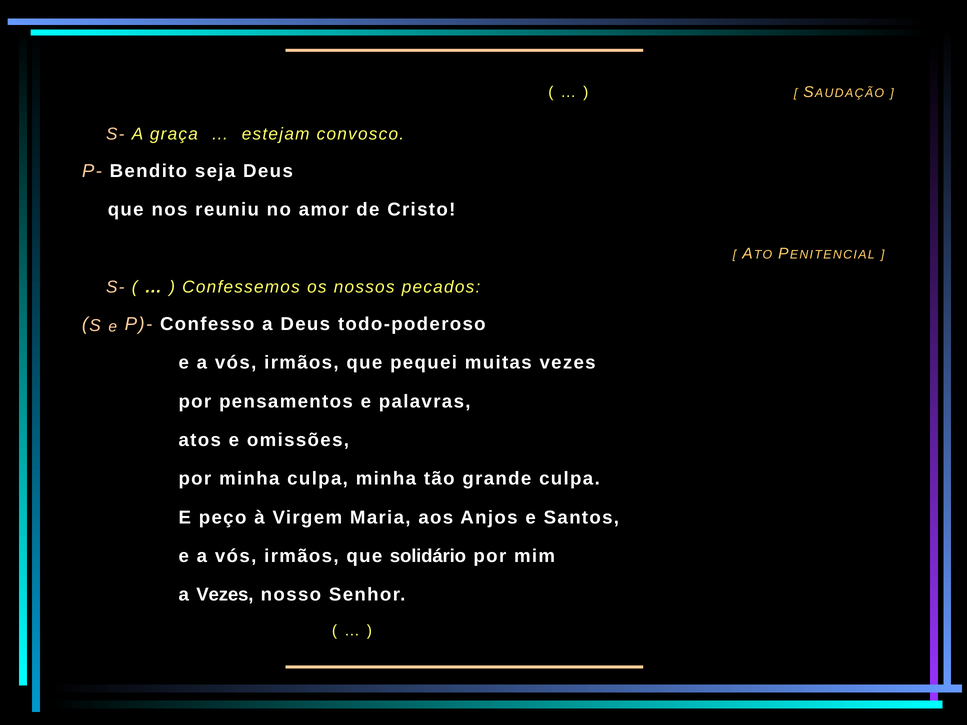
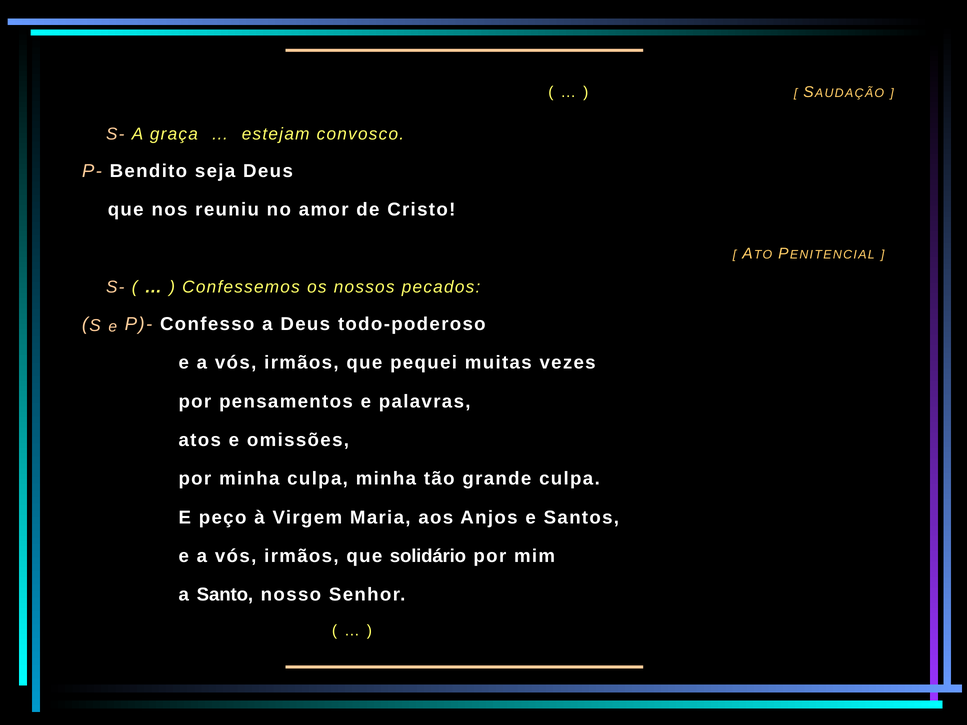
a Vezes: Vezes -> Santo
